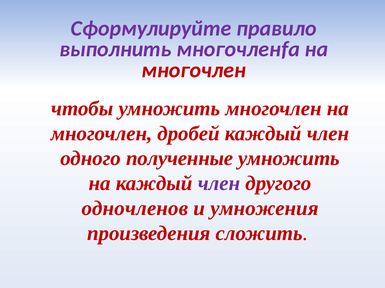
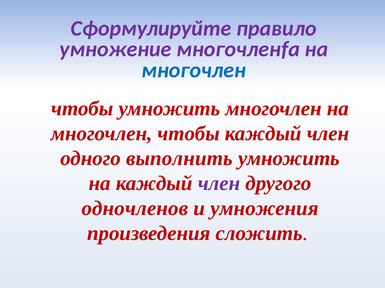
выполнить: выполнить -> умножение
многочлен at (194, 70) colour: red -> blue
дробей at (189, 134): дробей -> чтобы
полученные: полученные -> выполнить
